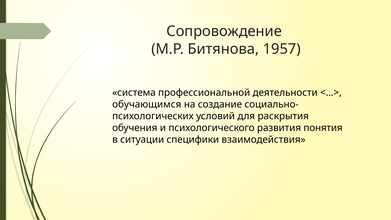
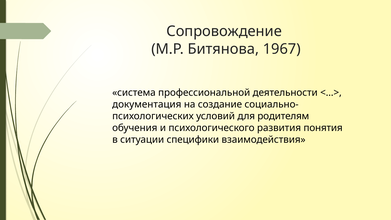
1957: 1957 -> 1967
обучающимся: обучающимся -> документация
раскрытия: раскрытия -> родителям
